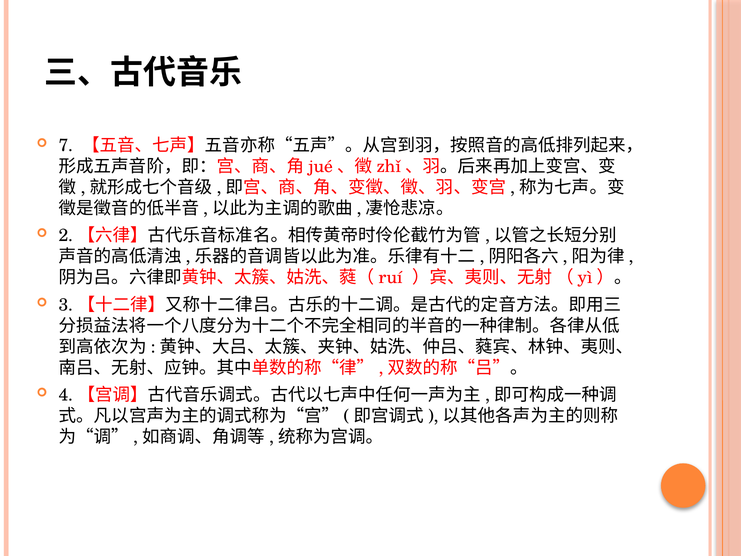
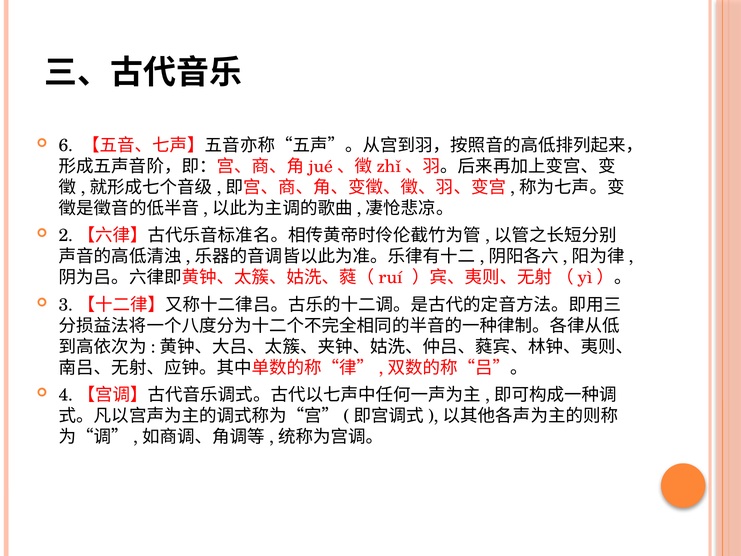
7: 7 -> 6
